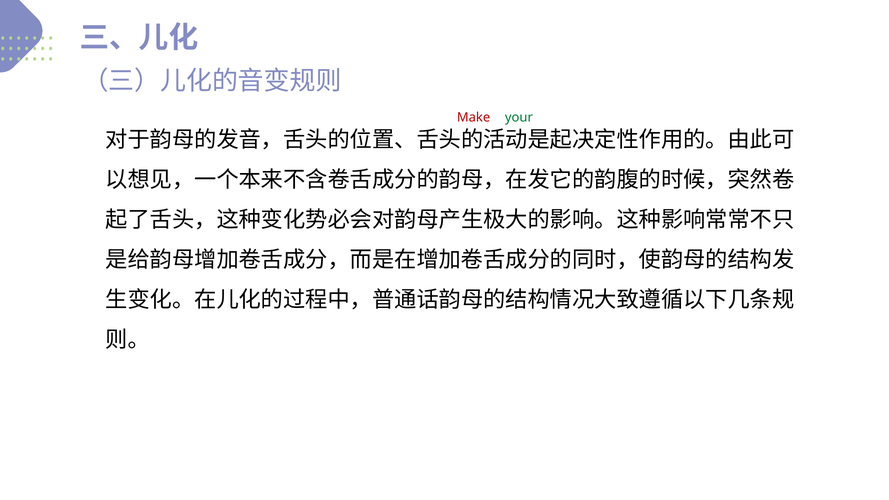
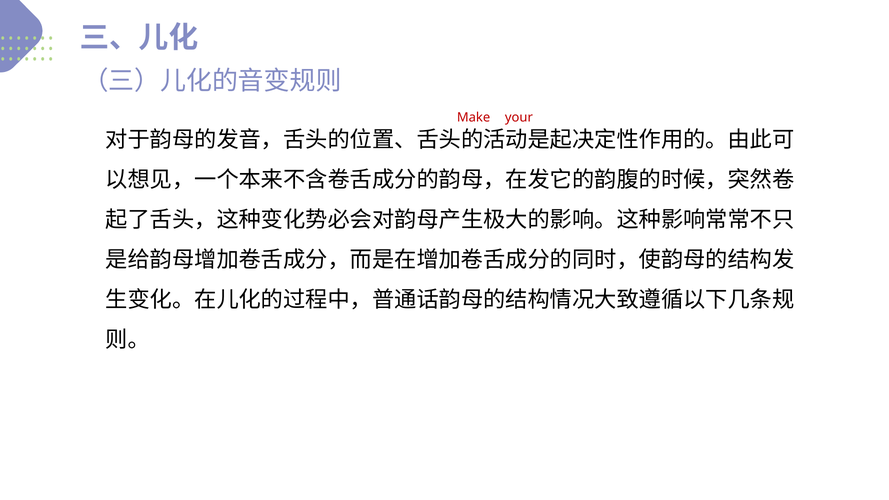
your colour: green -> red
